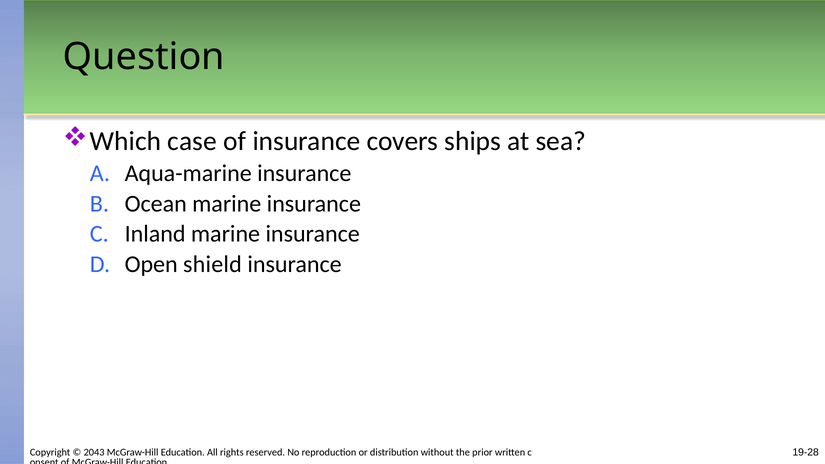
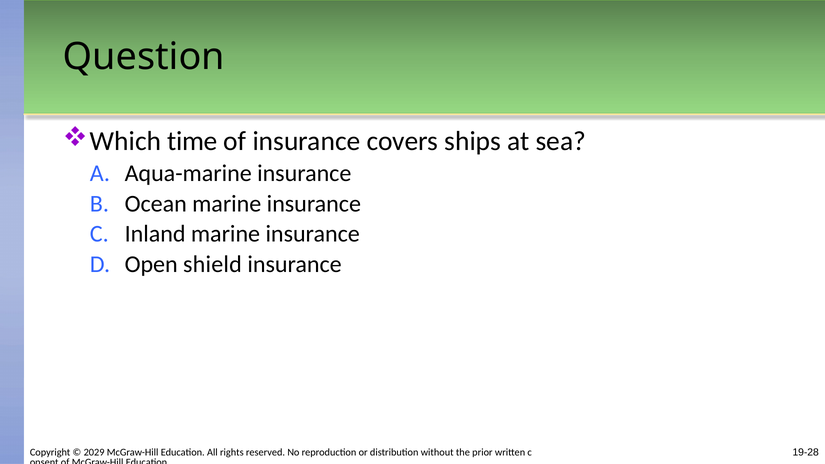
case: case -> time
2043: 2043 -> 2029
